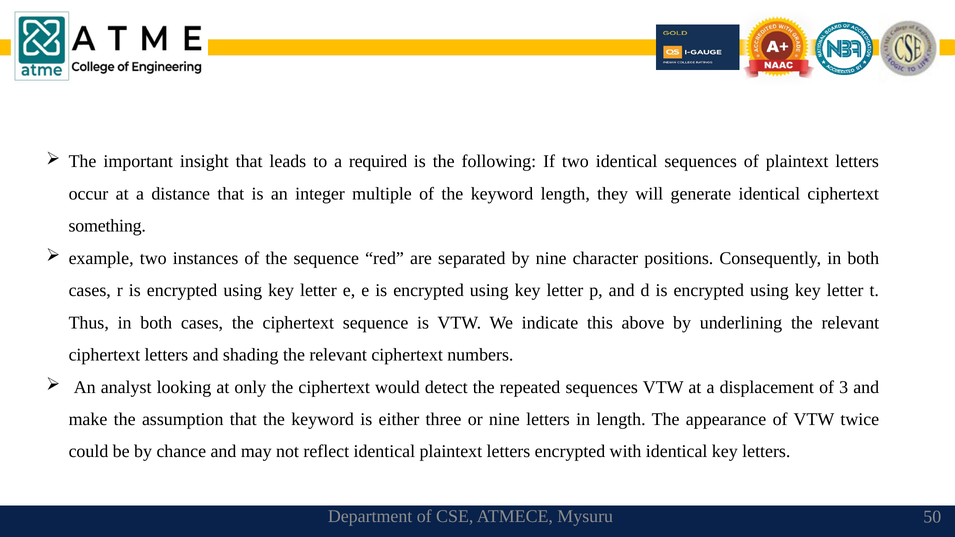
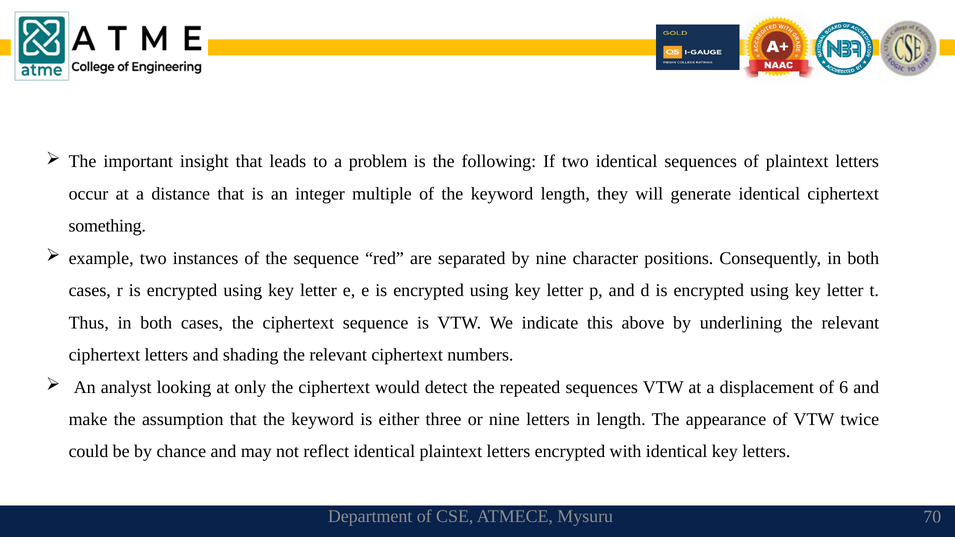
required: required -> problem
3: 3 -> 6
50: 50 -> 70
